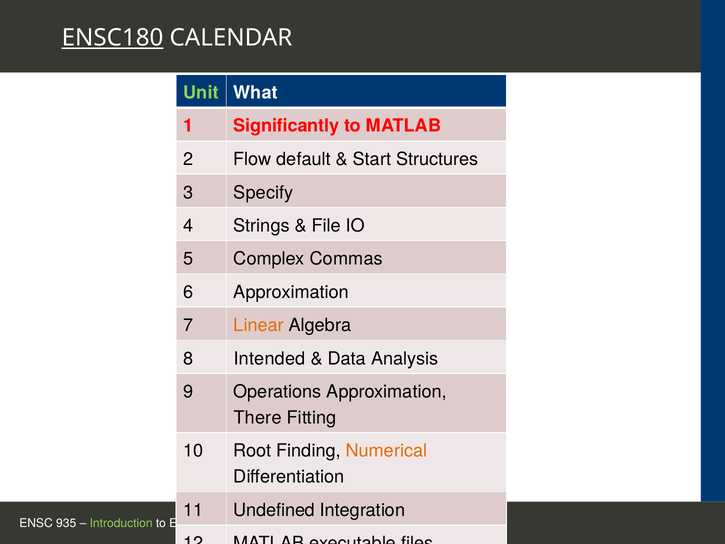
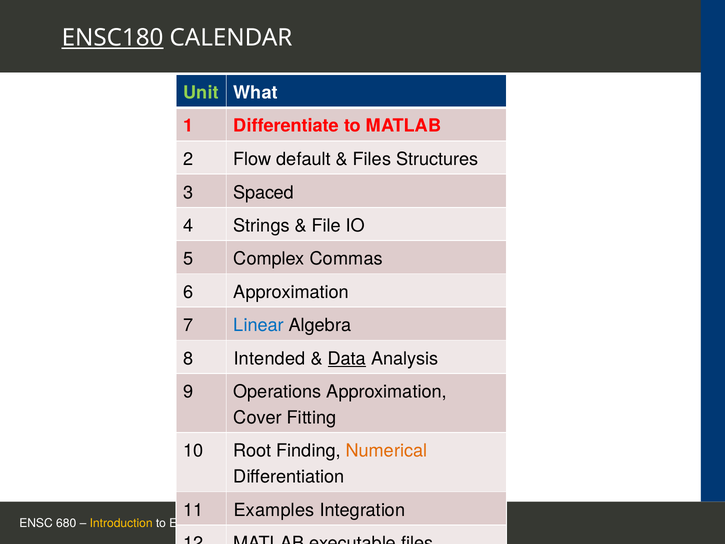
Significantly: Significantly -> Differentiate
Start at (372, 159): Start -> Files
Specify: Specify -> Spaced
Linear colour: orange -> blue
Data underline: none -> present
There: There -> Cover
Undefined: Undefined -> Examples
935: 935 -> 680
Introduction colour: light green -> yellow
